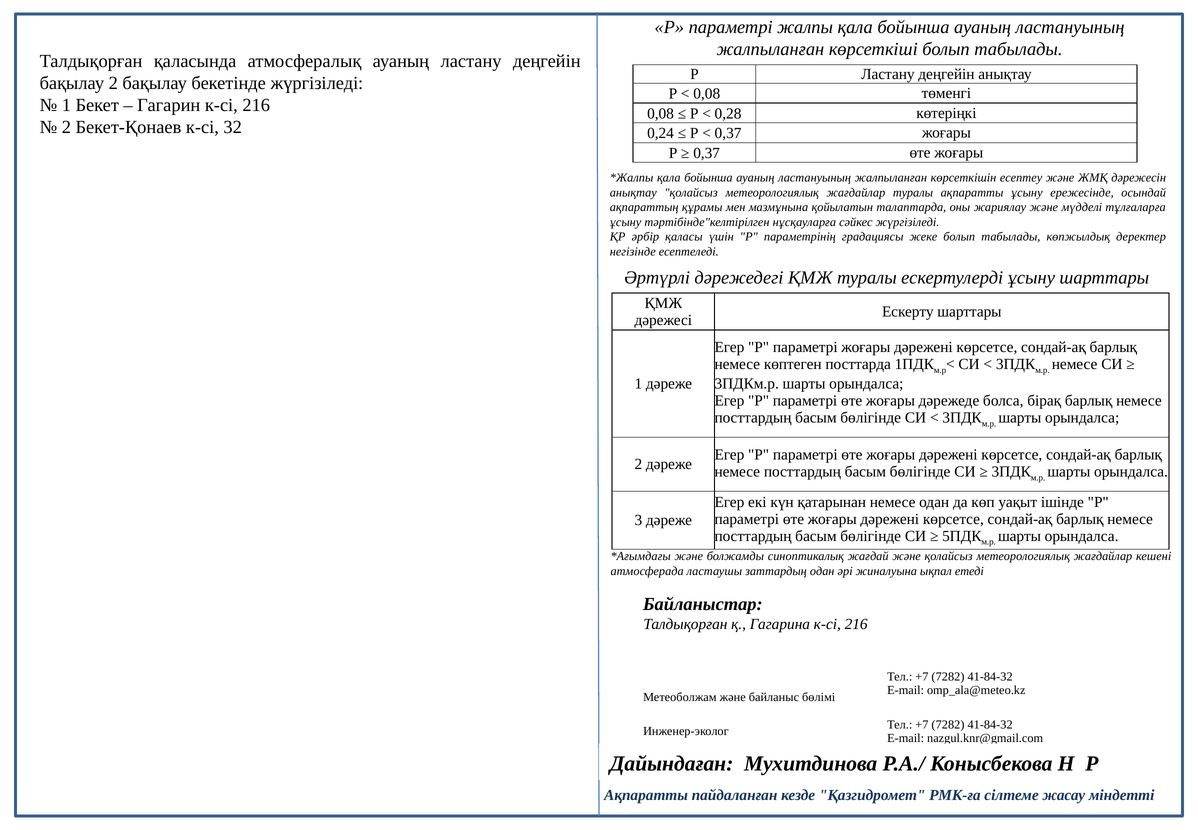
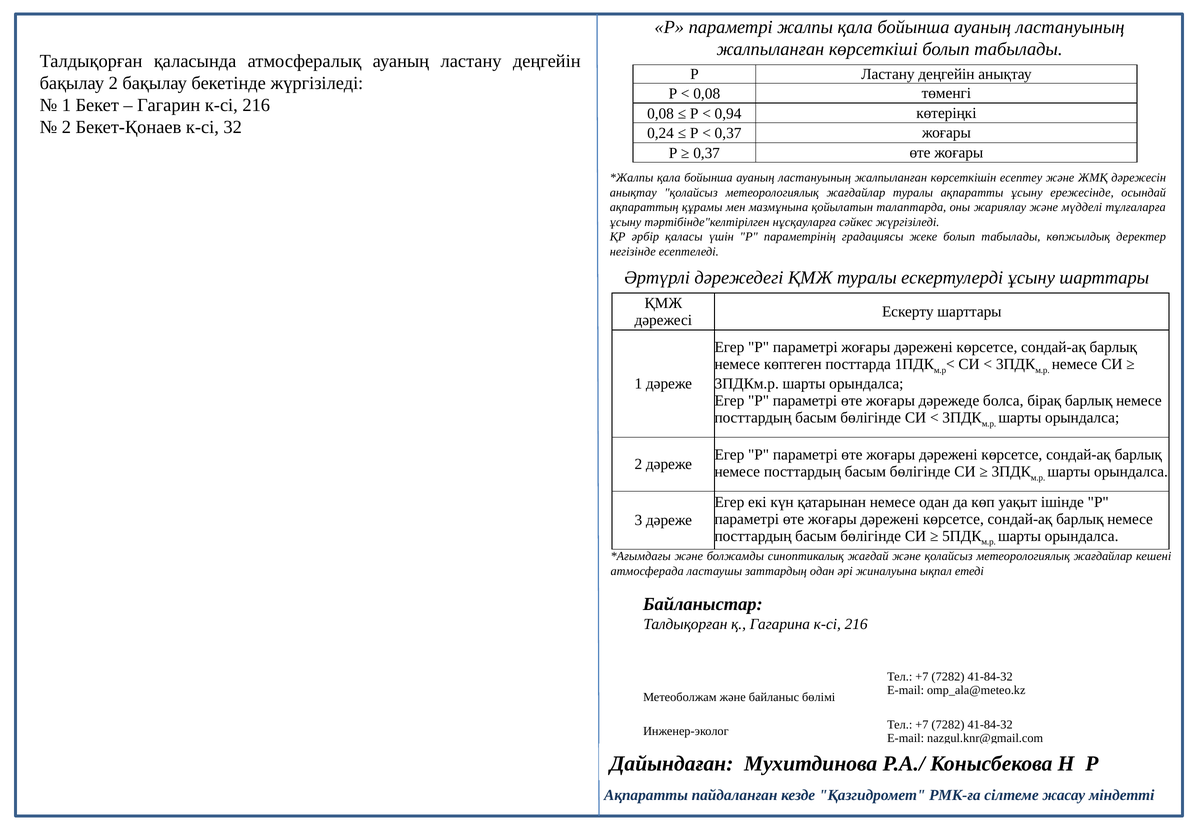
0,28: 0,28 -> 0,94
